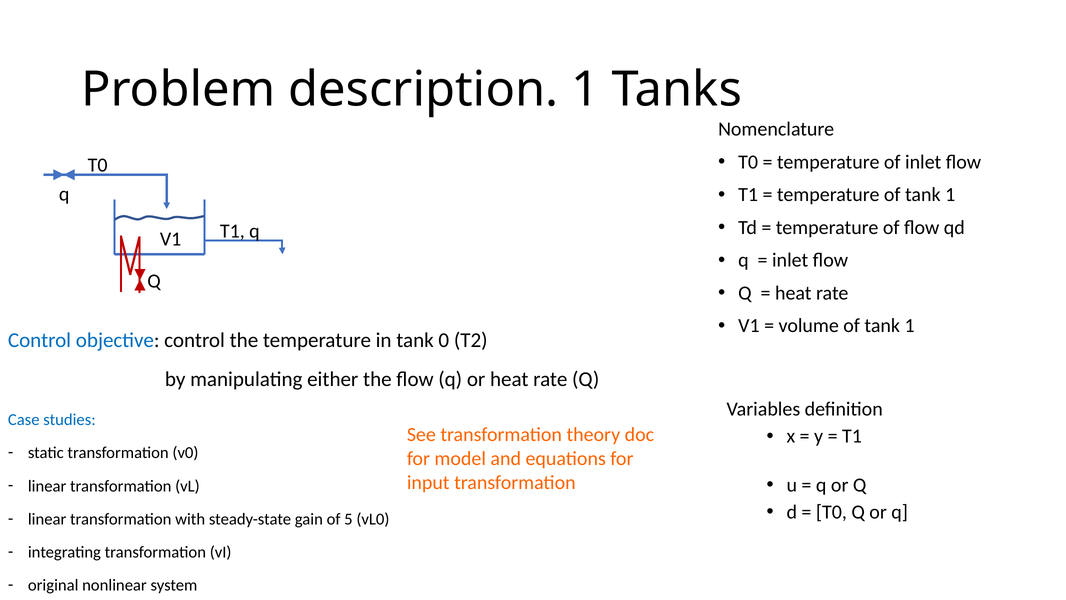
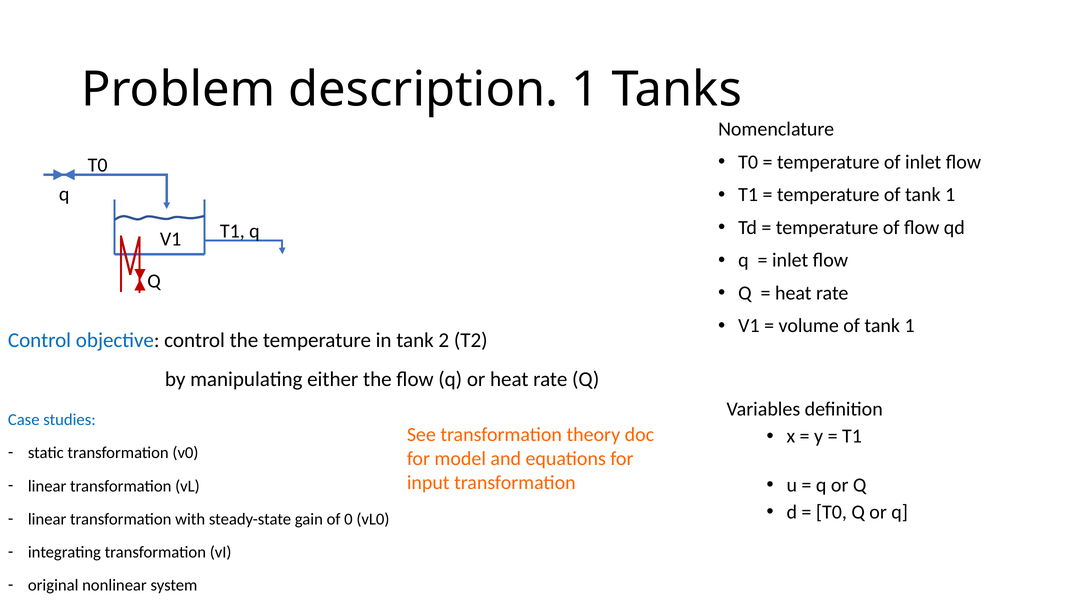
0: 0 -> 2
5: 5 -> 0
